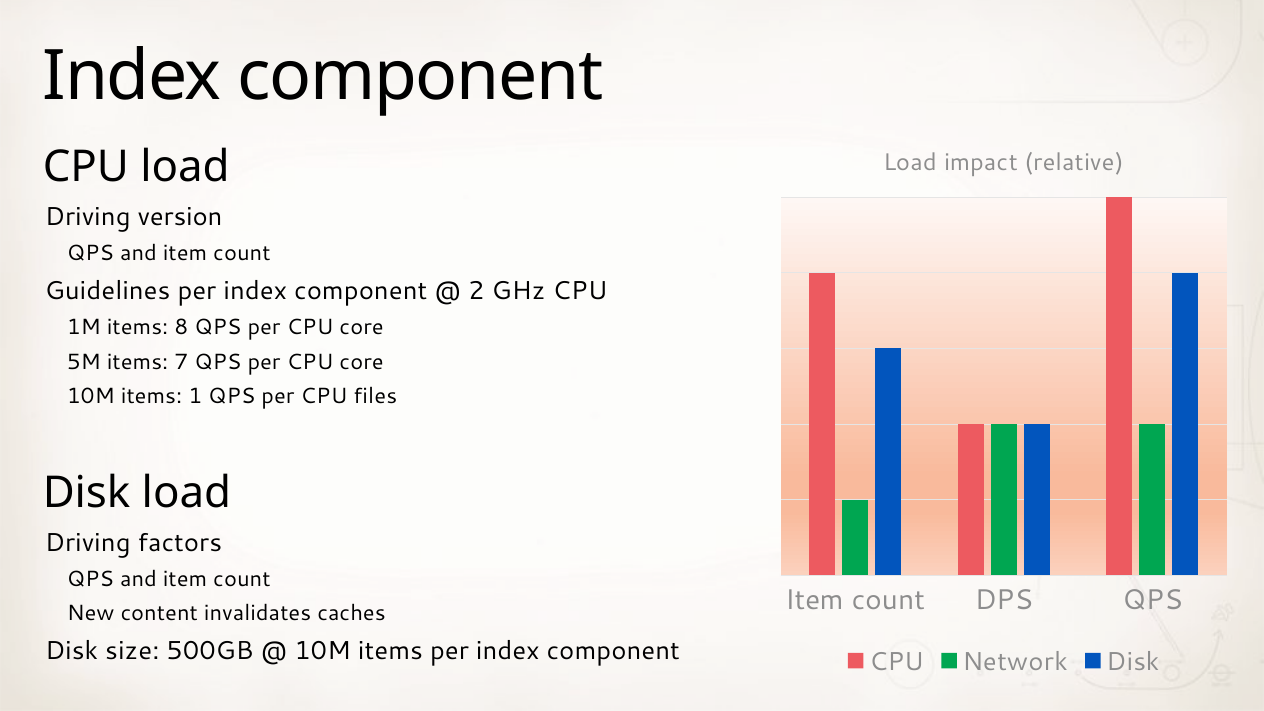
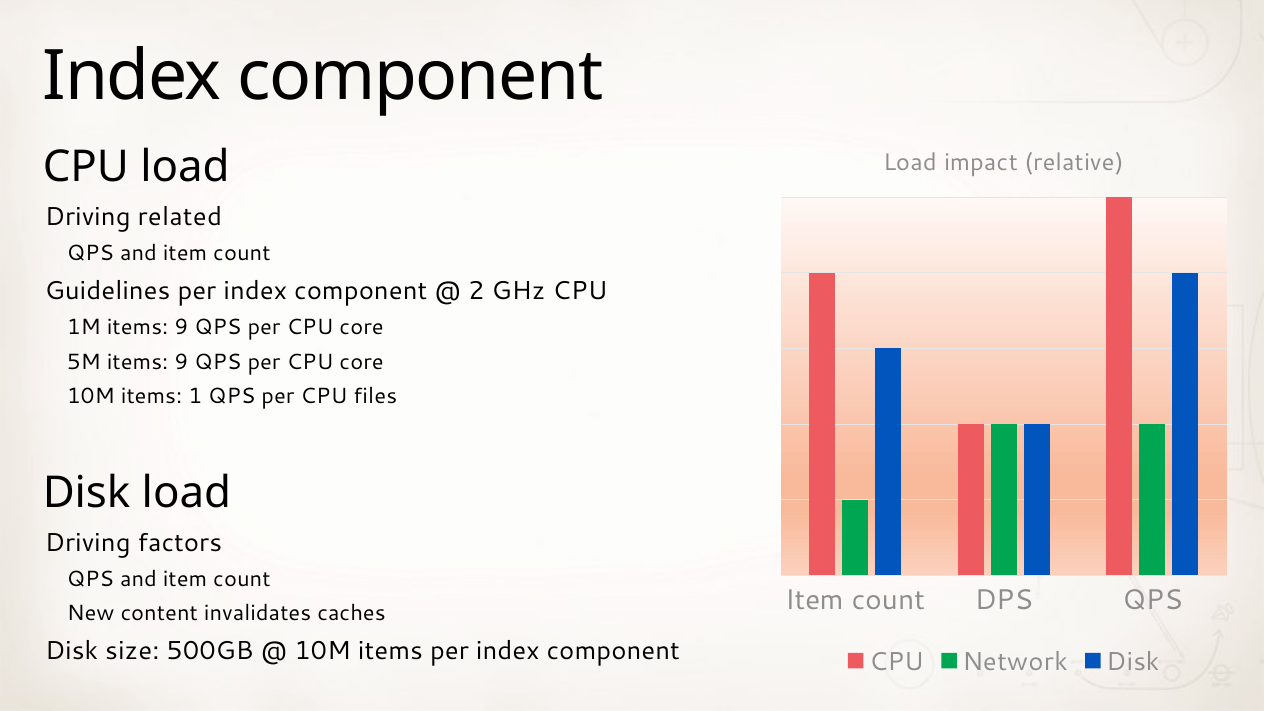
version: version -> related
1M items 8: 8 -> 9
5M items 7: 7 -> 9
